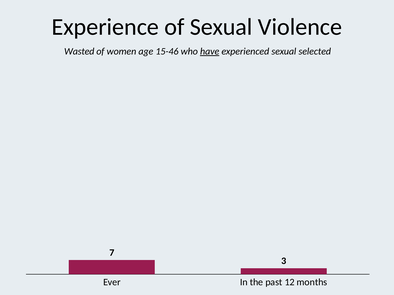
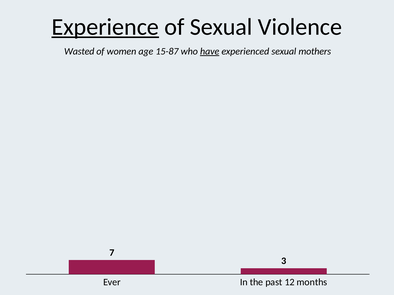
Experience underline: none -> present
15-46: 15-46 -> 15-87
selected: selected -> mothers
